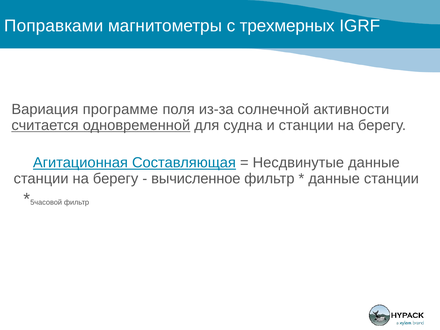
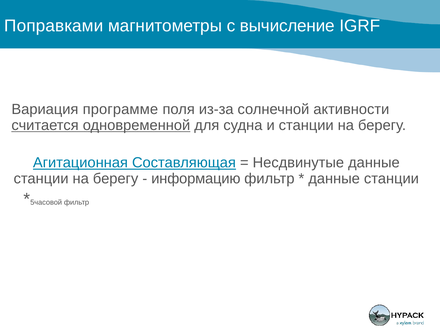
трехмерных: трехмерных -> вычисление
вычисленное: вычисленное -> информацию
